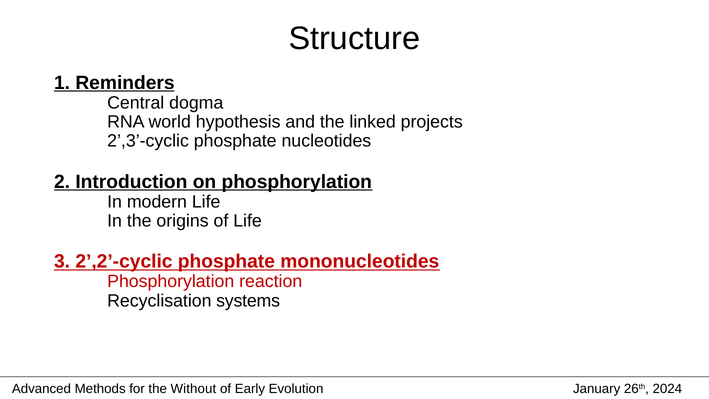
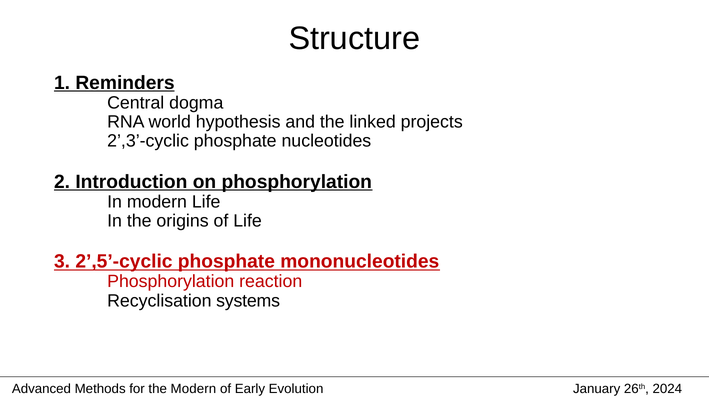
2’,2’-cyclic: 2’,2’-cyclic -> 2’,5’-cyclic
the Without: Without -> Modern
